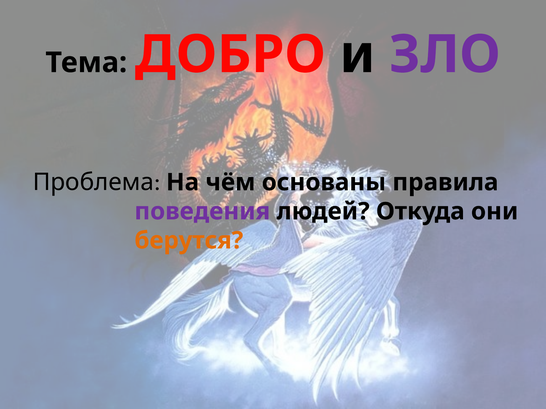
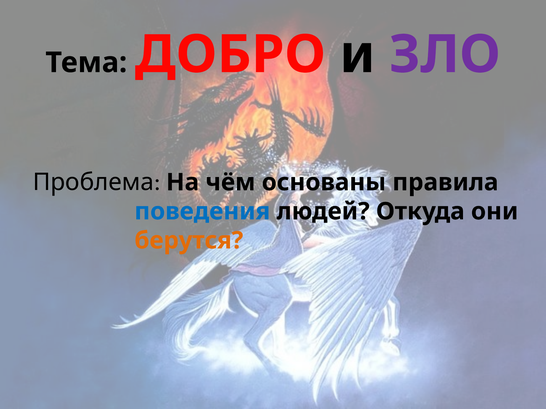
поведения colour: purple -> blue
